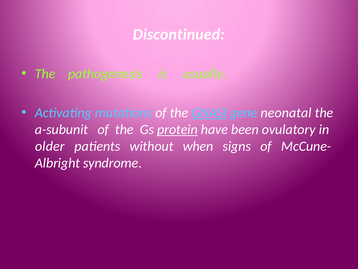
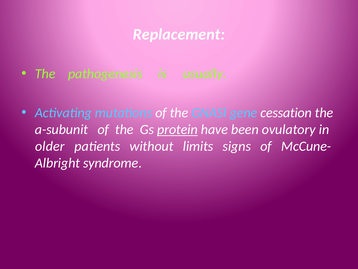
Discontinued: Discontinued -> Replacement
GNASl underline: present -> none
neonatal: neonatal -> cessation
when: when -> limits
